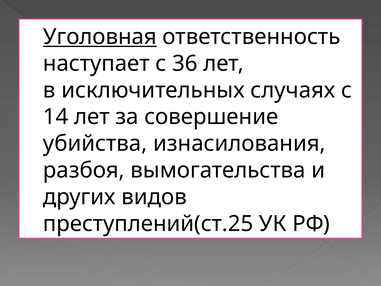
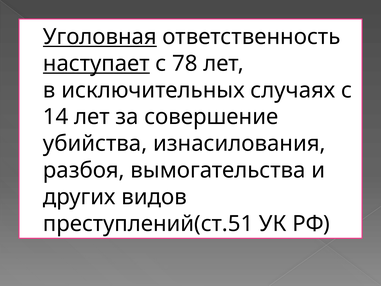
наступает underline: none -> present
36: 36 -> 78
преступлений(ст.25: преступлений(ст.25 -> преступлений(ст.51
